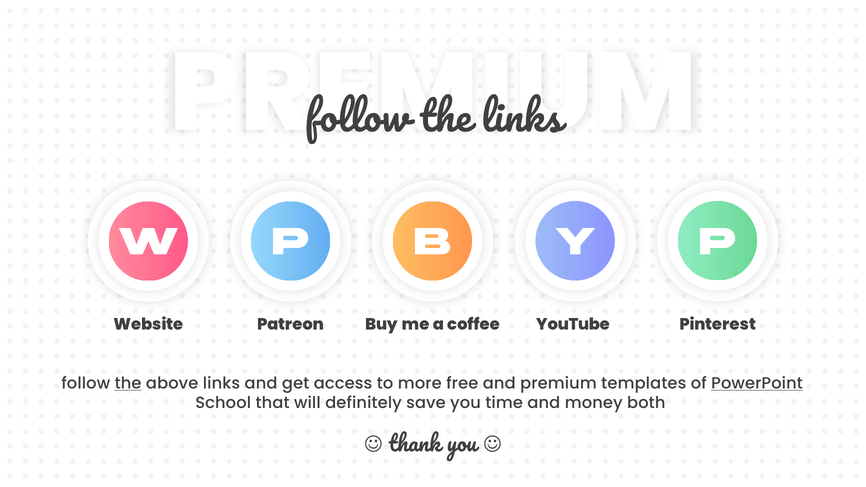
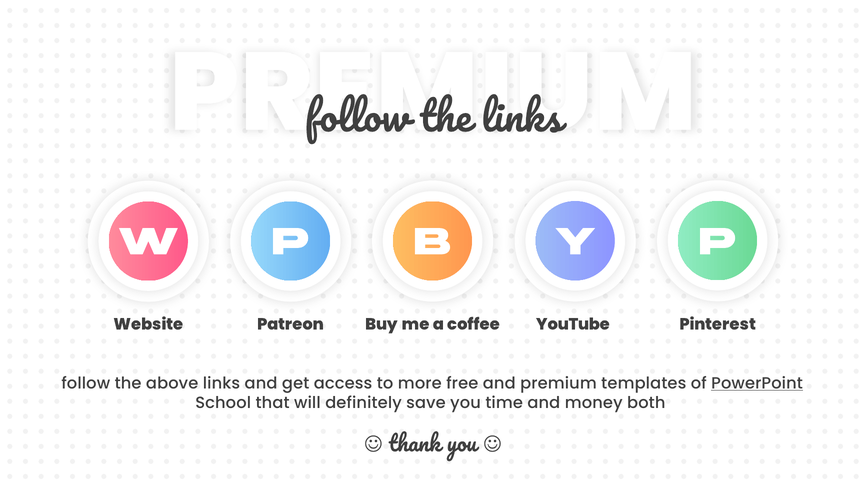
the underline: present -> none
